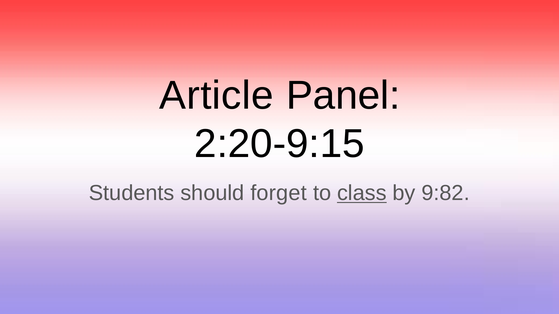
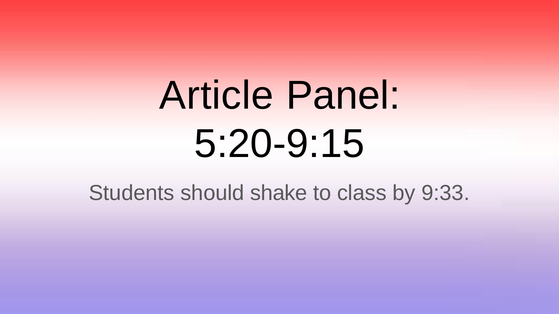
2:20-9:15: 2:20-9:15 -> 5:20-9:15
forget: forget -> shake
class underline: present -> none
9:82: 9:82 -> 9:33
